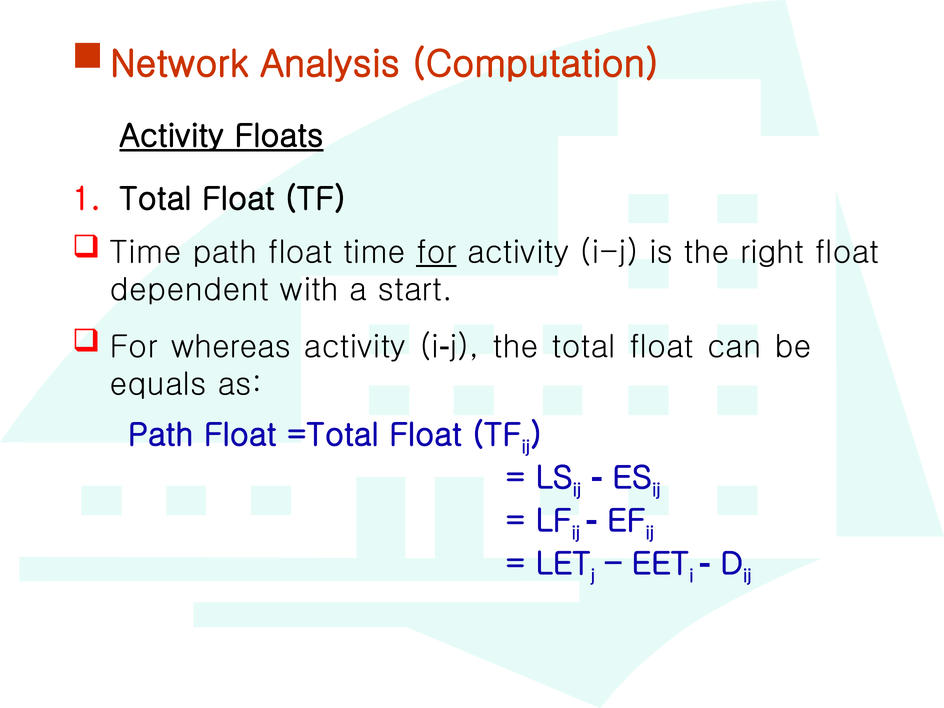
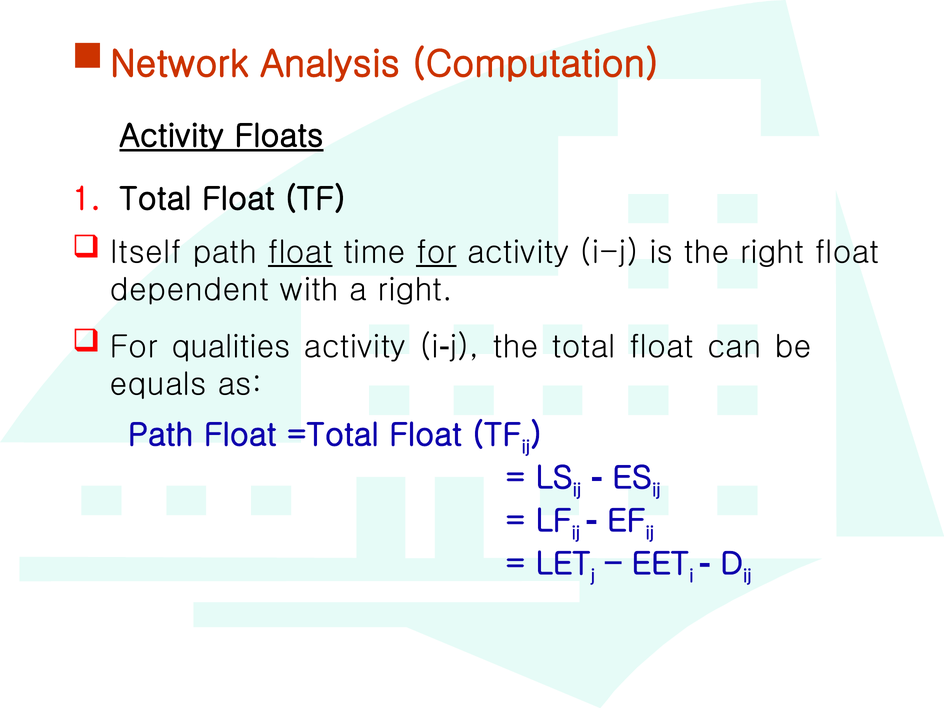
Time at (146, 252): Time -> Itself
float at (300, 252) underline: none -> present
a start: start -> right
whereas: whereas -> qualities
